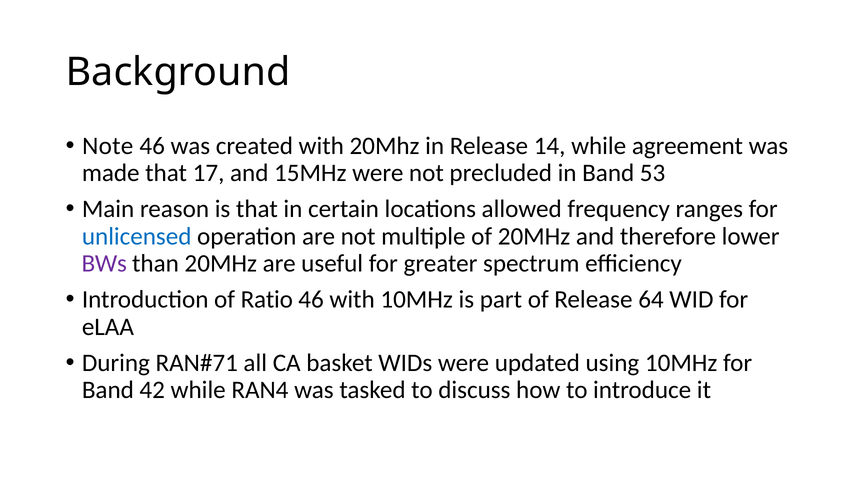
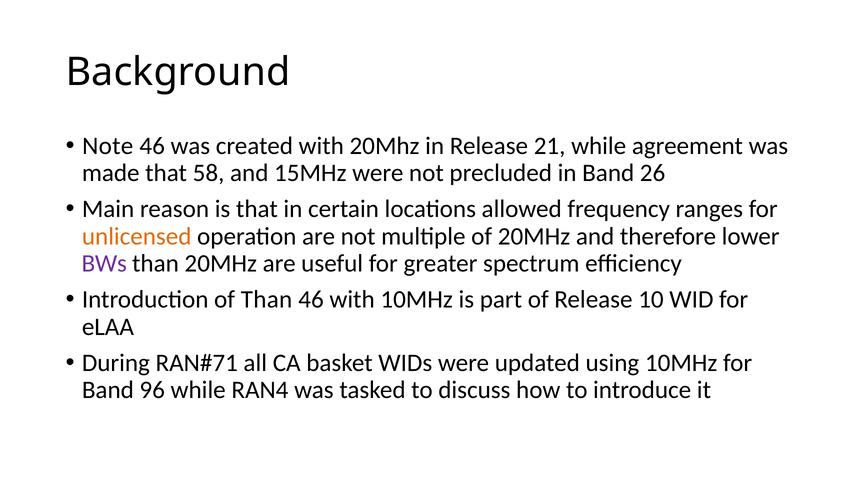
14: 14 -> 21
17: 17 -> 58
53: 53 -> 26
unlicensed colour: blue -> orange
of Ratio: Ratio -> Than
64: 64 -> 10
42: 42 -> 96
